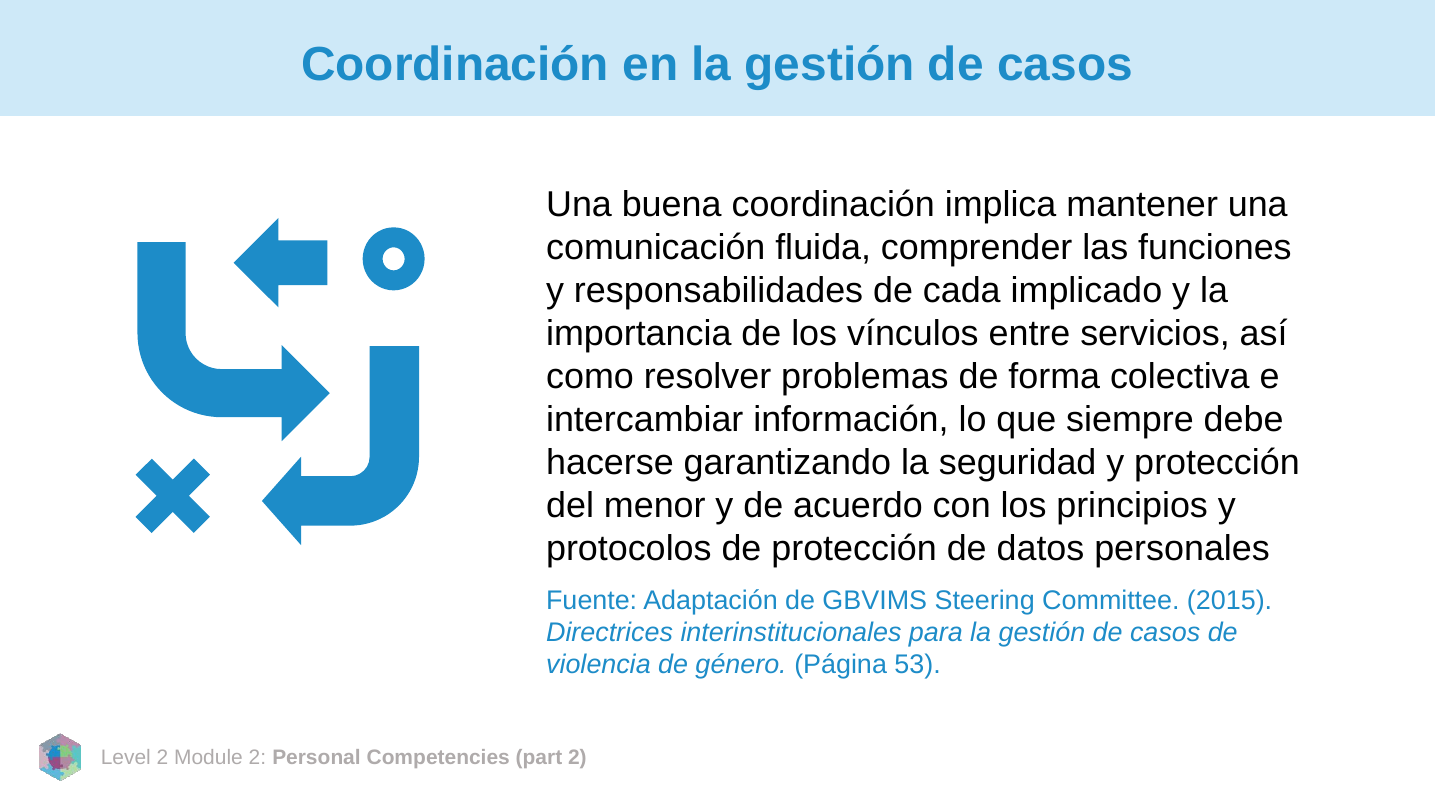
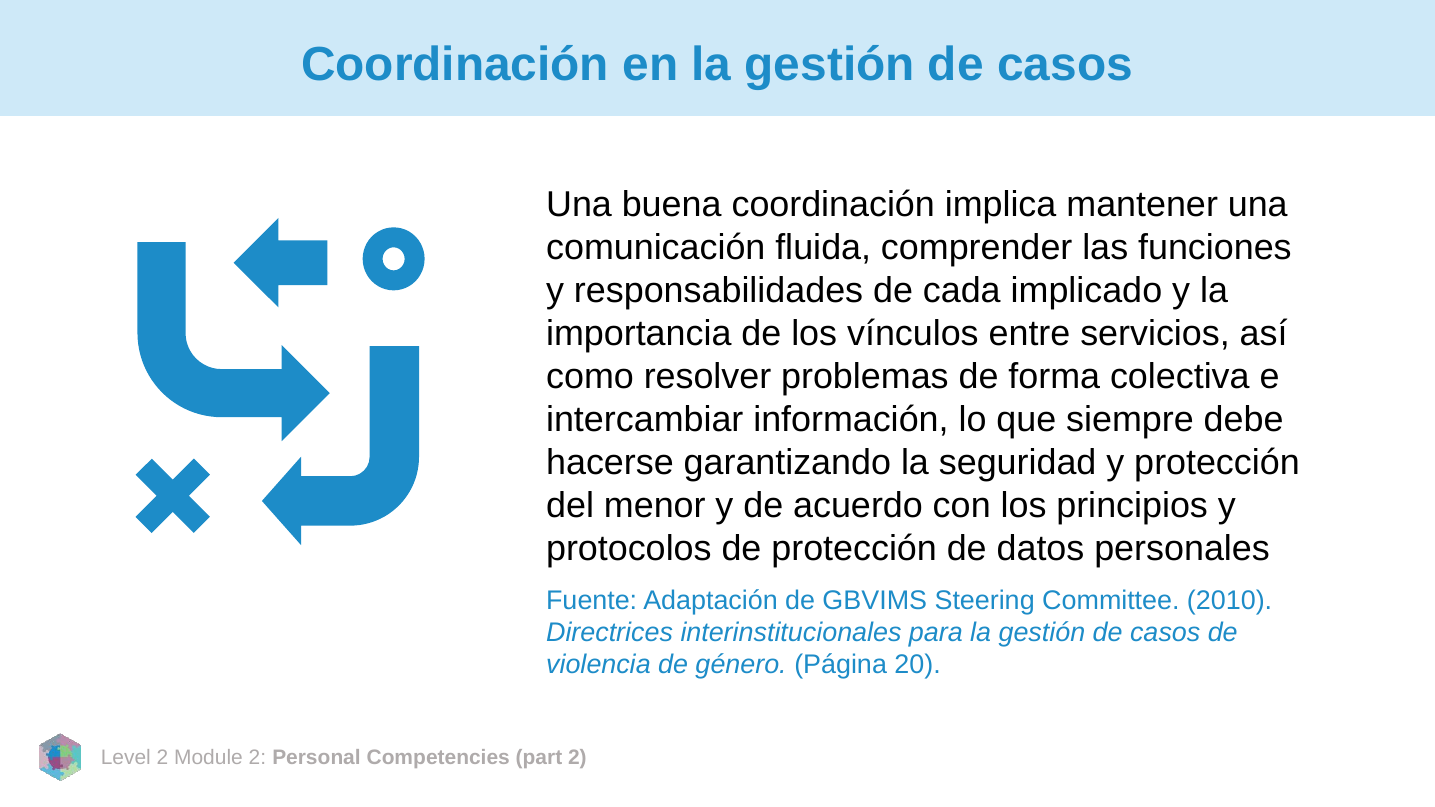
2015: 2015 -> 2010
53: 53 -> 20
